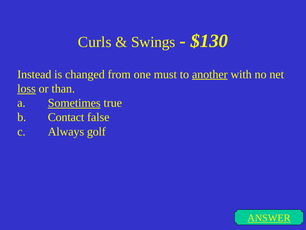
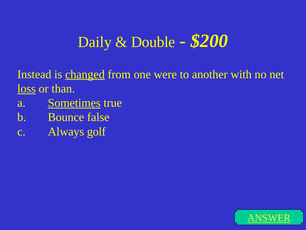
Curls: Curls -> Daily
Swings: Swings -> Double
$130: $130 -> $200
changed underline: none -> present
must: must -> were
another underline: present -> none
Contact: Contact -> Bounce
